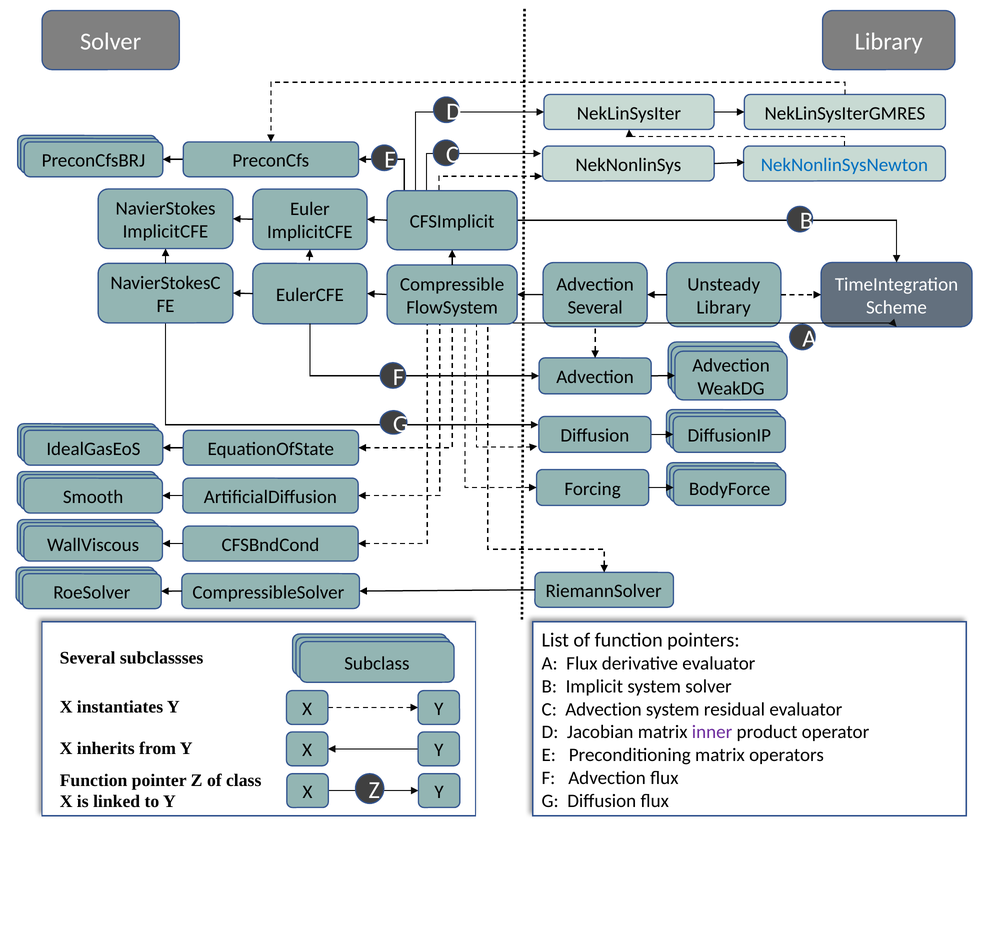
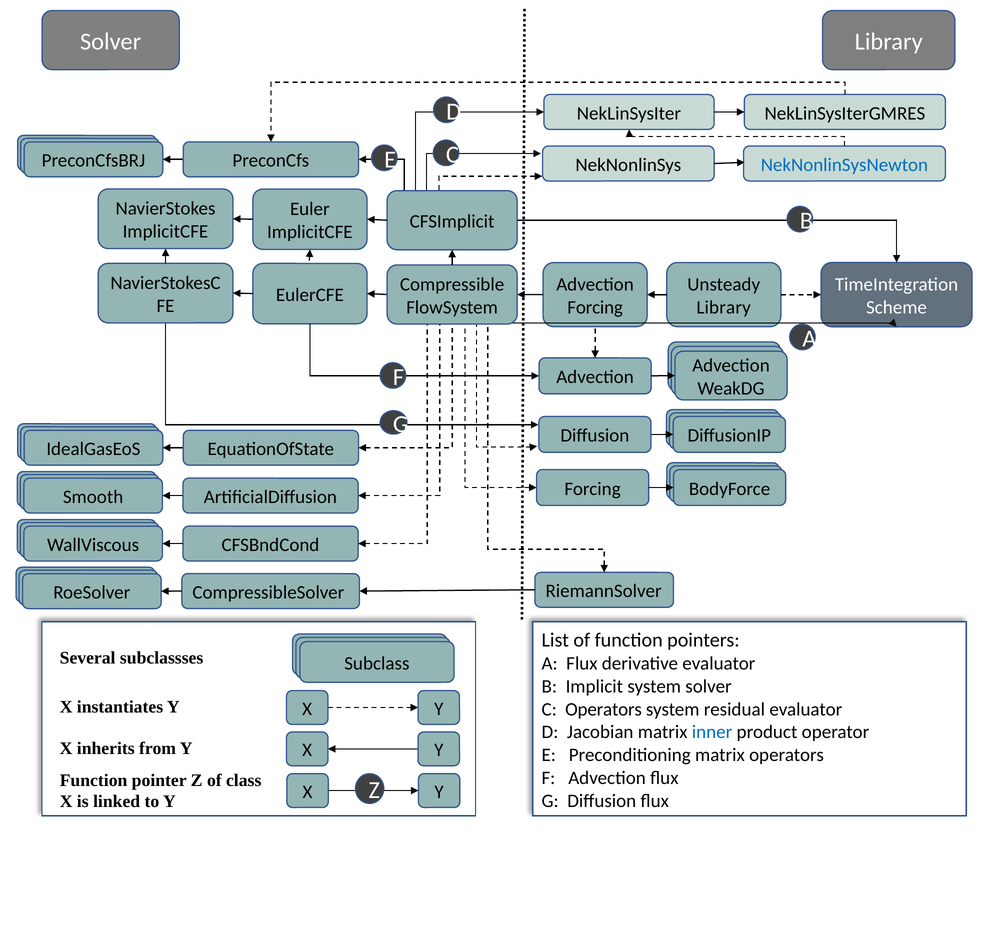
Several at (595, 307): Several -> Forcing
C Advection: Advection -> Operators
inner colour: purple -> blue
